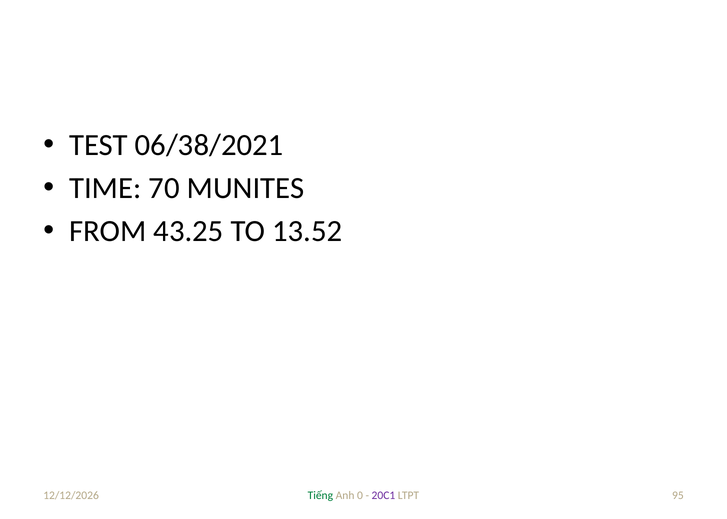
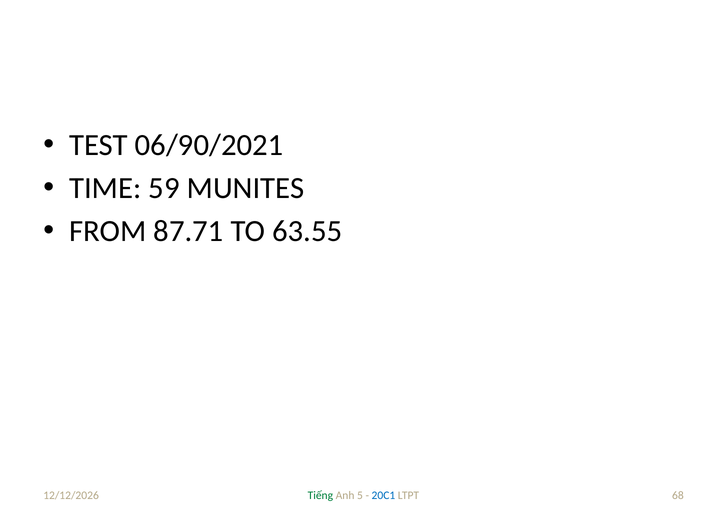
06/38/2021: 06/38/2021 -> 06/90/2021
70: 70 -> 59
43.25: 43.25 -> 87.71
13.52: 13.52 -> 63.55
0: 0 -> 5
20C1 colour: purple -> blue
95: 95 -> 68
